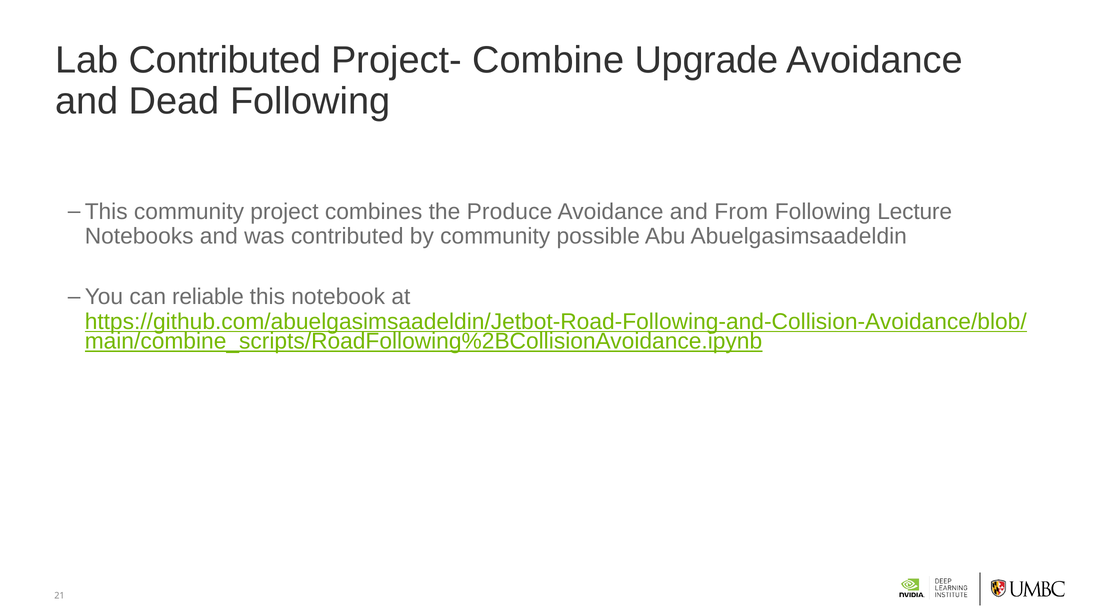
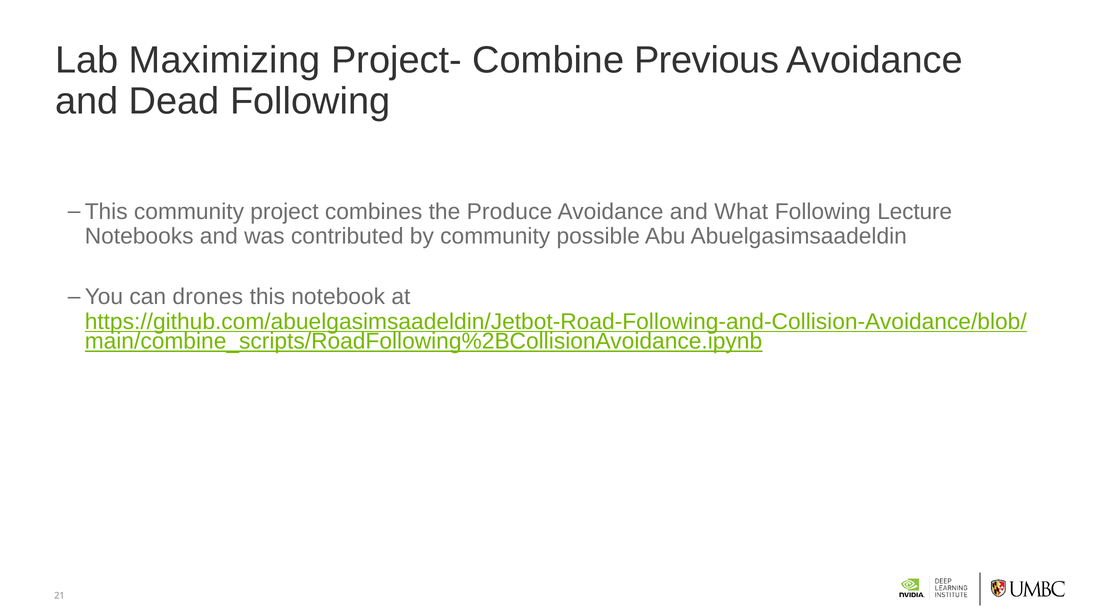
Lab Contributed: Contributed -> Maximizing
Upgrade: Upgrade -> Previous
From: From -> What
reliable: reliable -> drones
